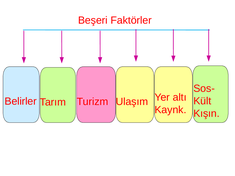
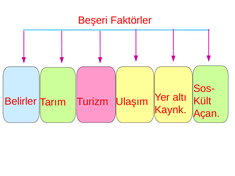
Kışın: Kışın -> Açan
